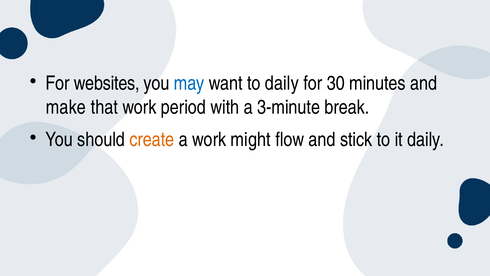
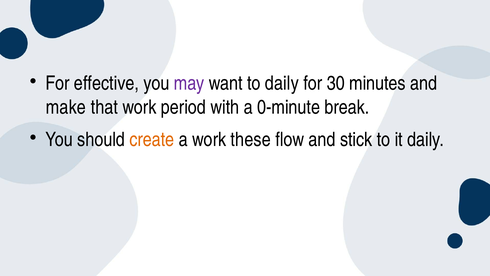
websites: websites -> effective
may colour: blue -> purple
3-minute: 3-minute -> 0-minute
might: might -> these
